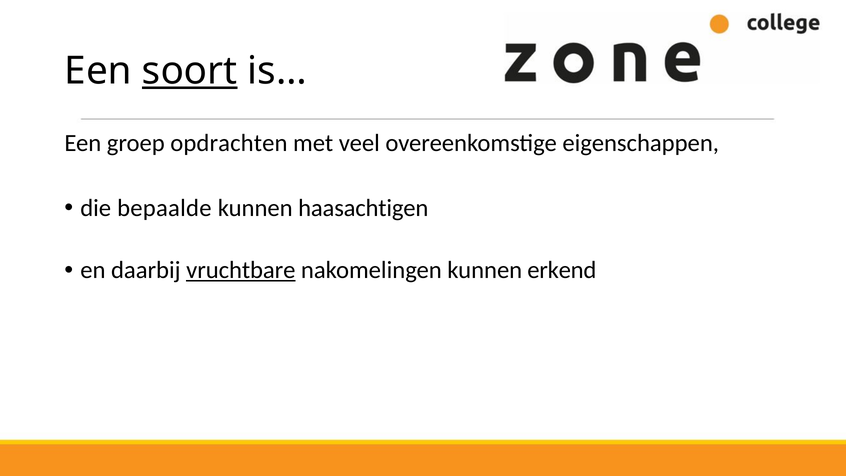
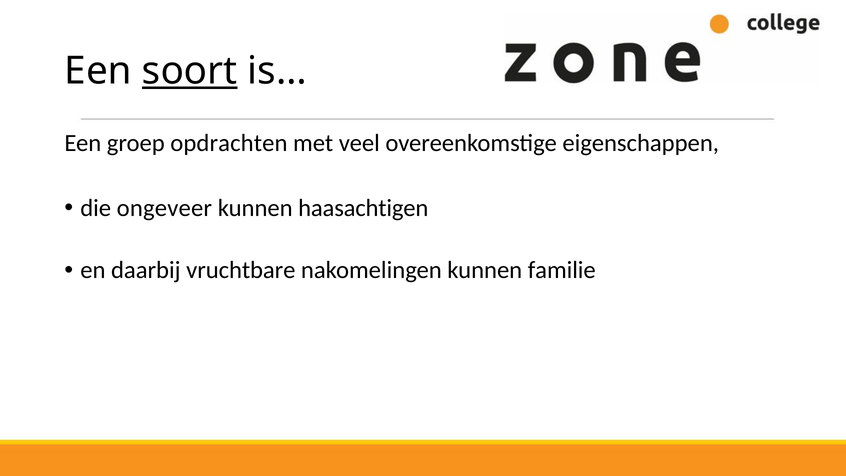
bepaalde: bepaalde -> ongeveer
vruchtbare underline: present -> none
erkend: erkend -> familie
